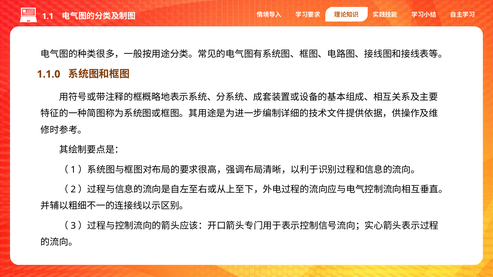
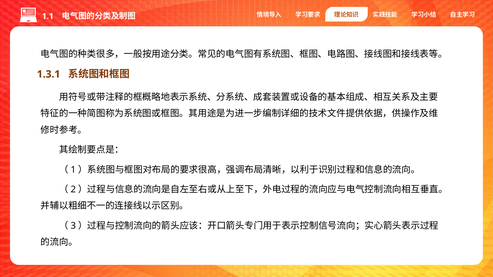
1.1.0: 1.1.0 -> 1.3.1
